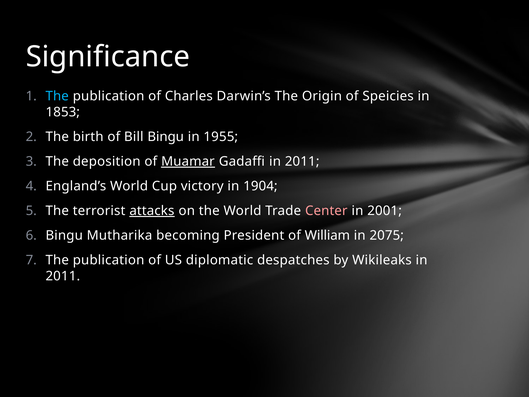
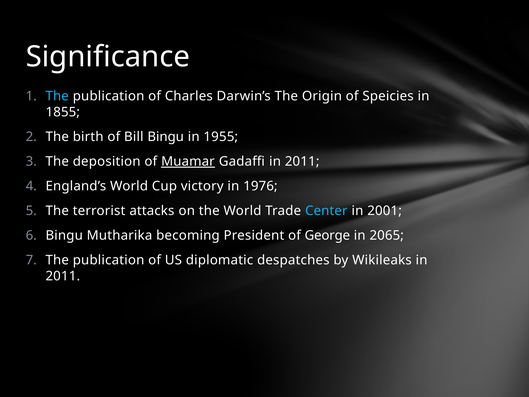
1853: 1853 -> 1855
1904: 1904 -> 1976
attacks underline: present -> none
Center colour: pink -> light blue
William: William -> George
2075: 2075 -> 2065
